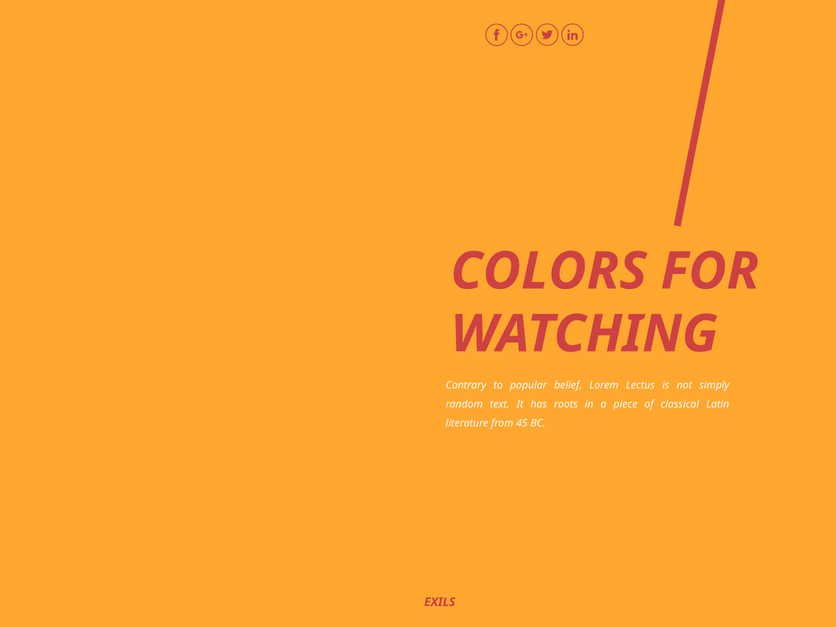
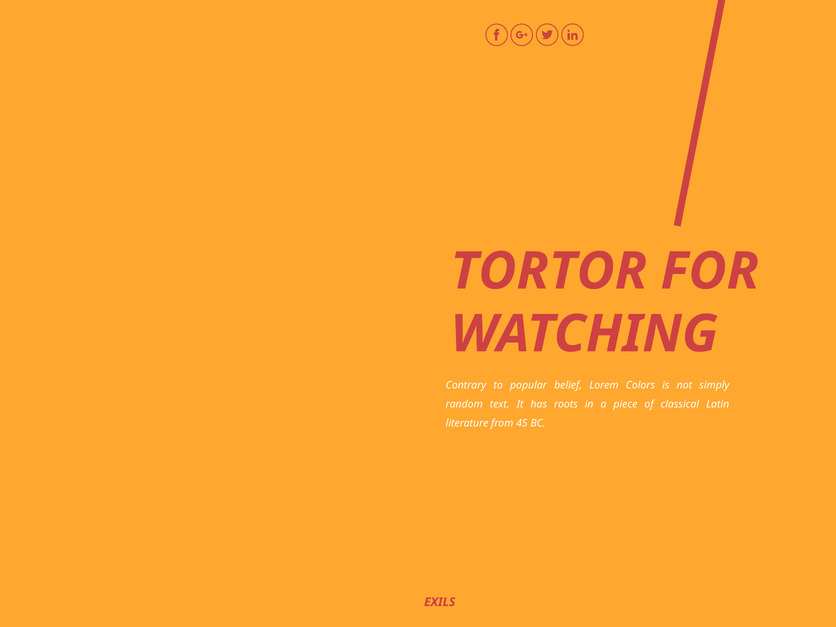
COLORS: COLORS -> TORTOR
Lectus: Lectus -> Colors
